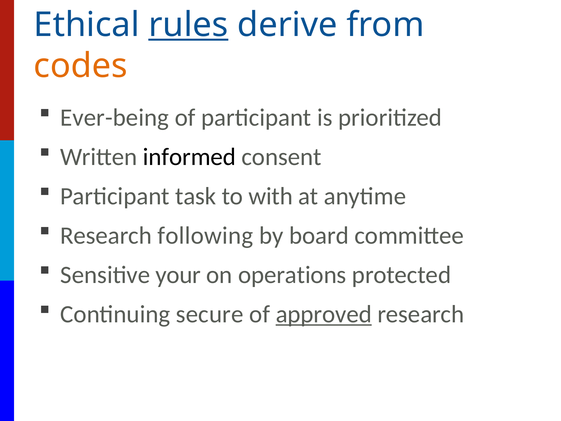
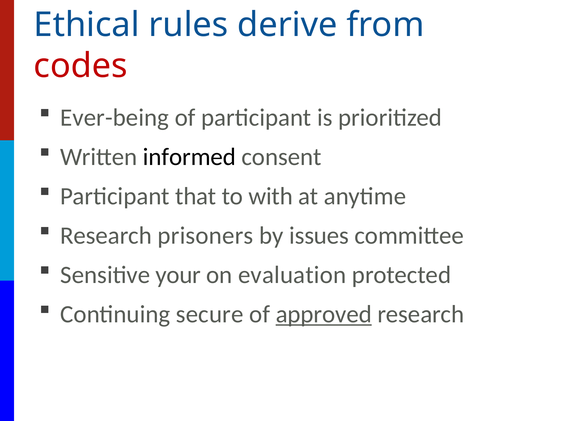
rules underline: present -> none
codes colour: orange -> red
task: task -> that
following: following -> prisoners
board: board -> issues
operations: operations -> evaluation
